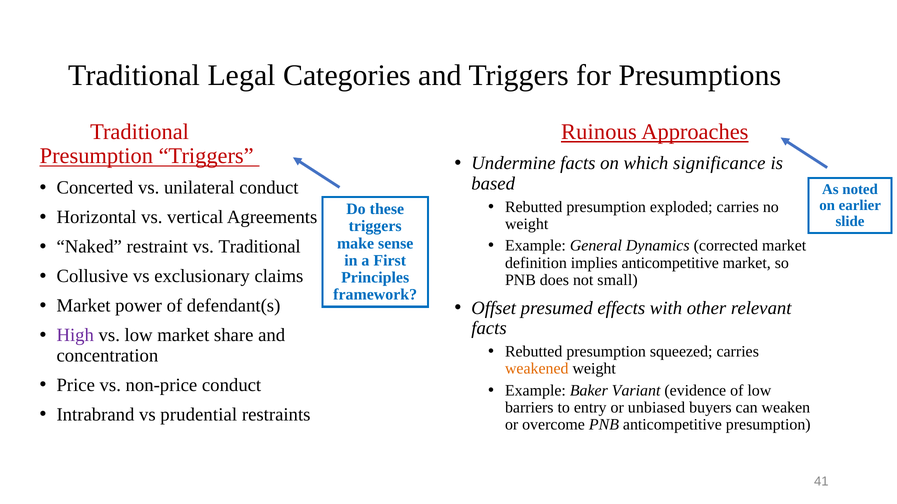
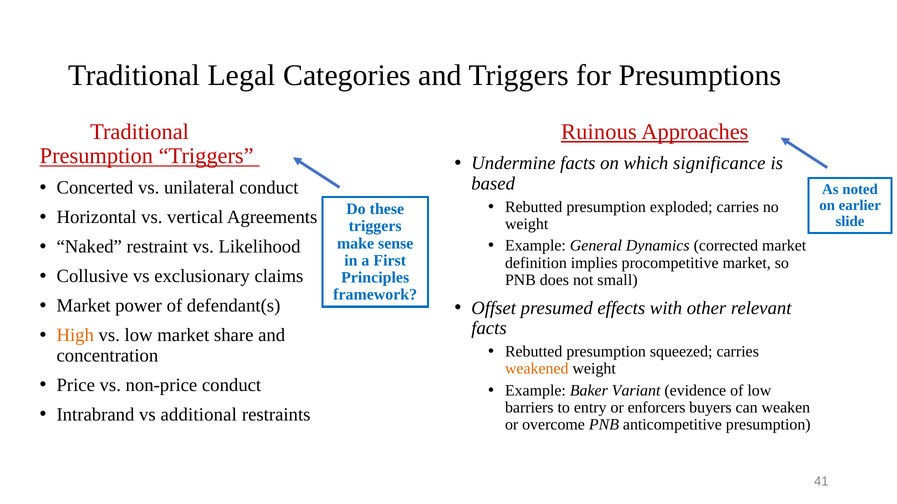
vs Traditional: Traditional -> Likelihood
implies anticompetitive: anticompetitive -> procompetitive
High colour: purple -> orange
unbiased: unbiased -> enforcers
prudential: prudential -> additional
